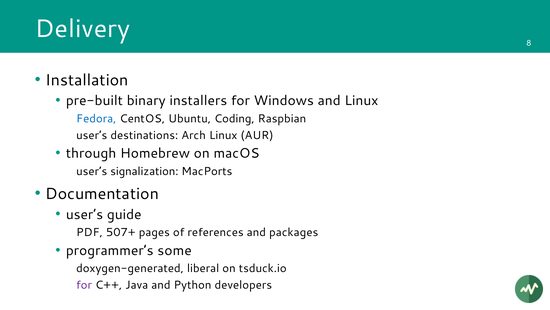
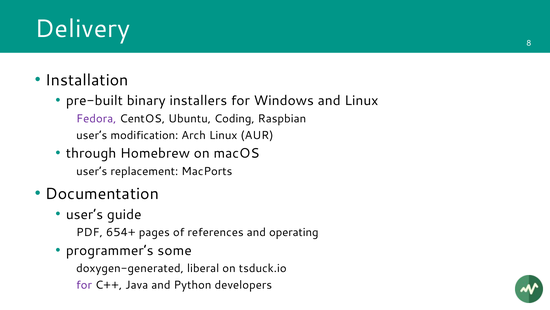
Fedora colour: blue -> purple
destinations: destinations -> modification
signalization: signalization -> replacement
507+: 507+ -> 654+
packages: packages -> operating
